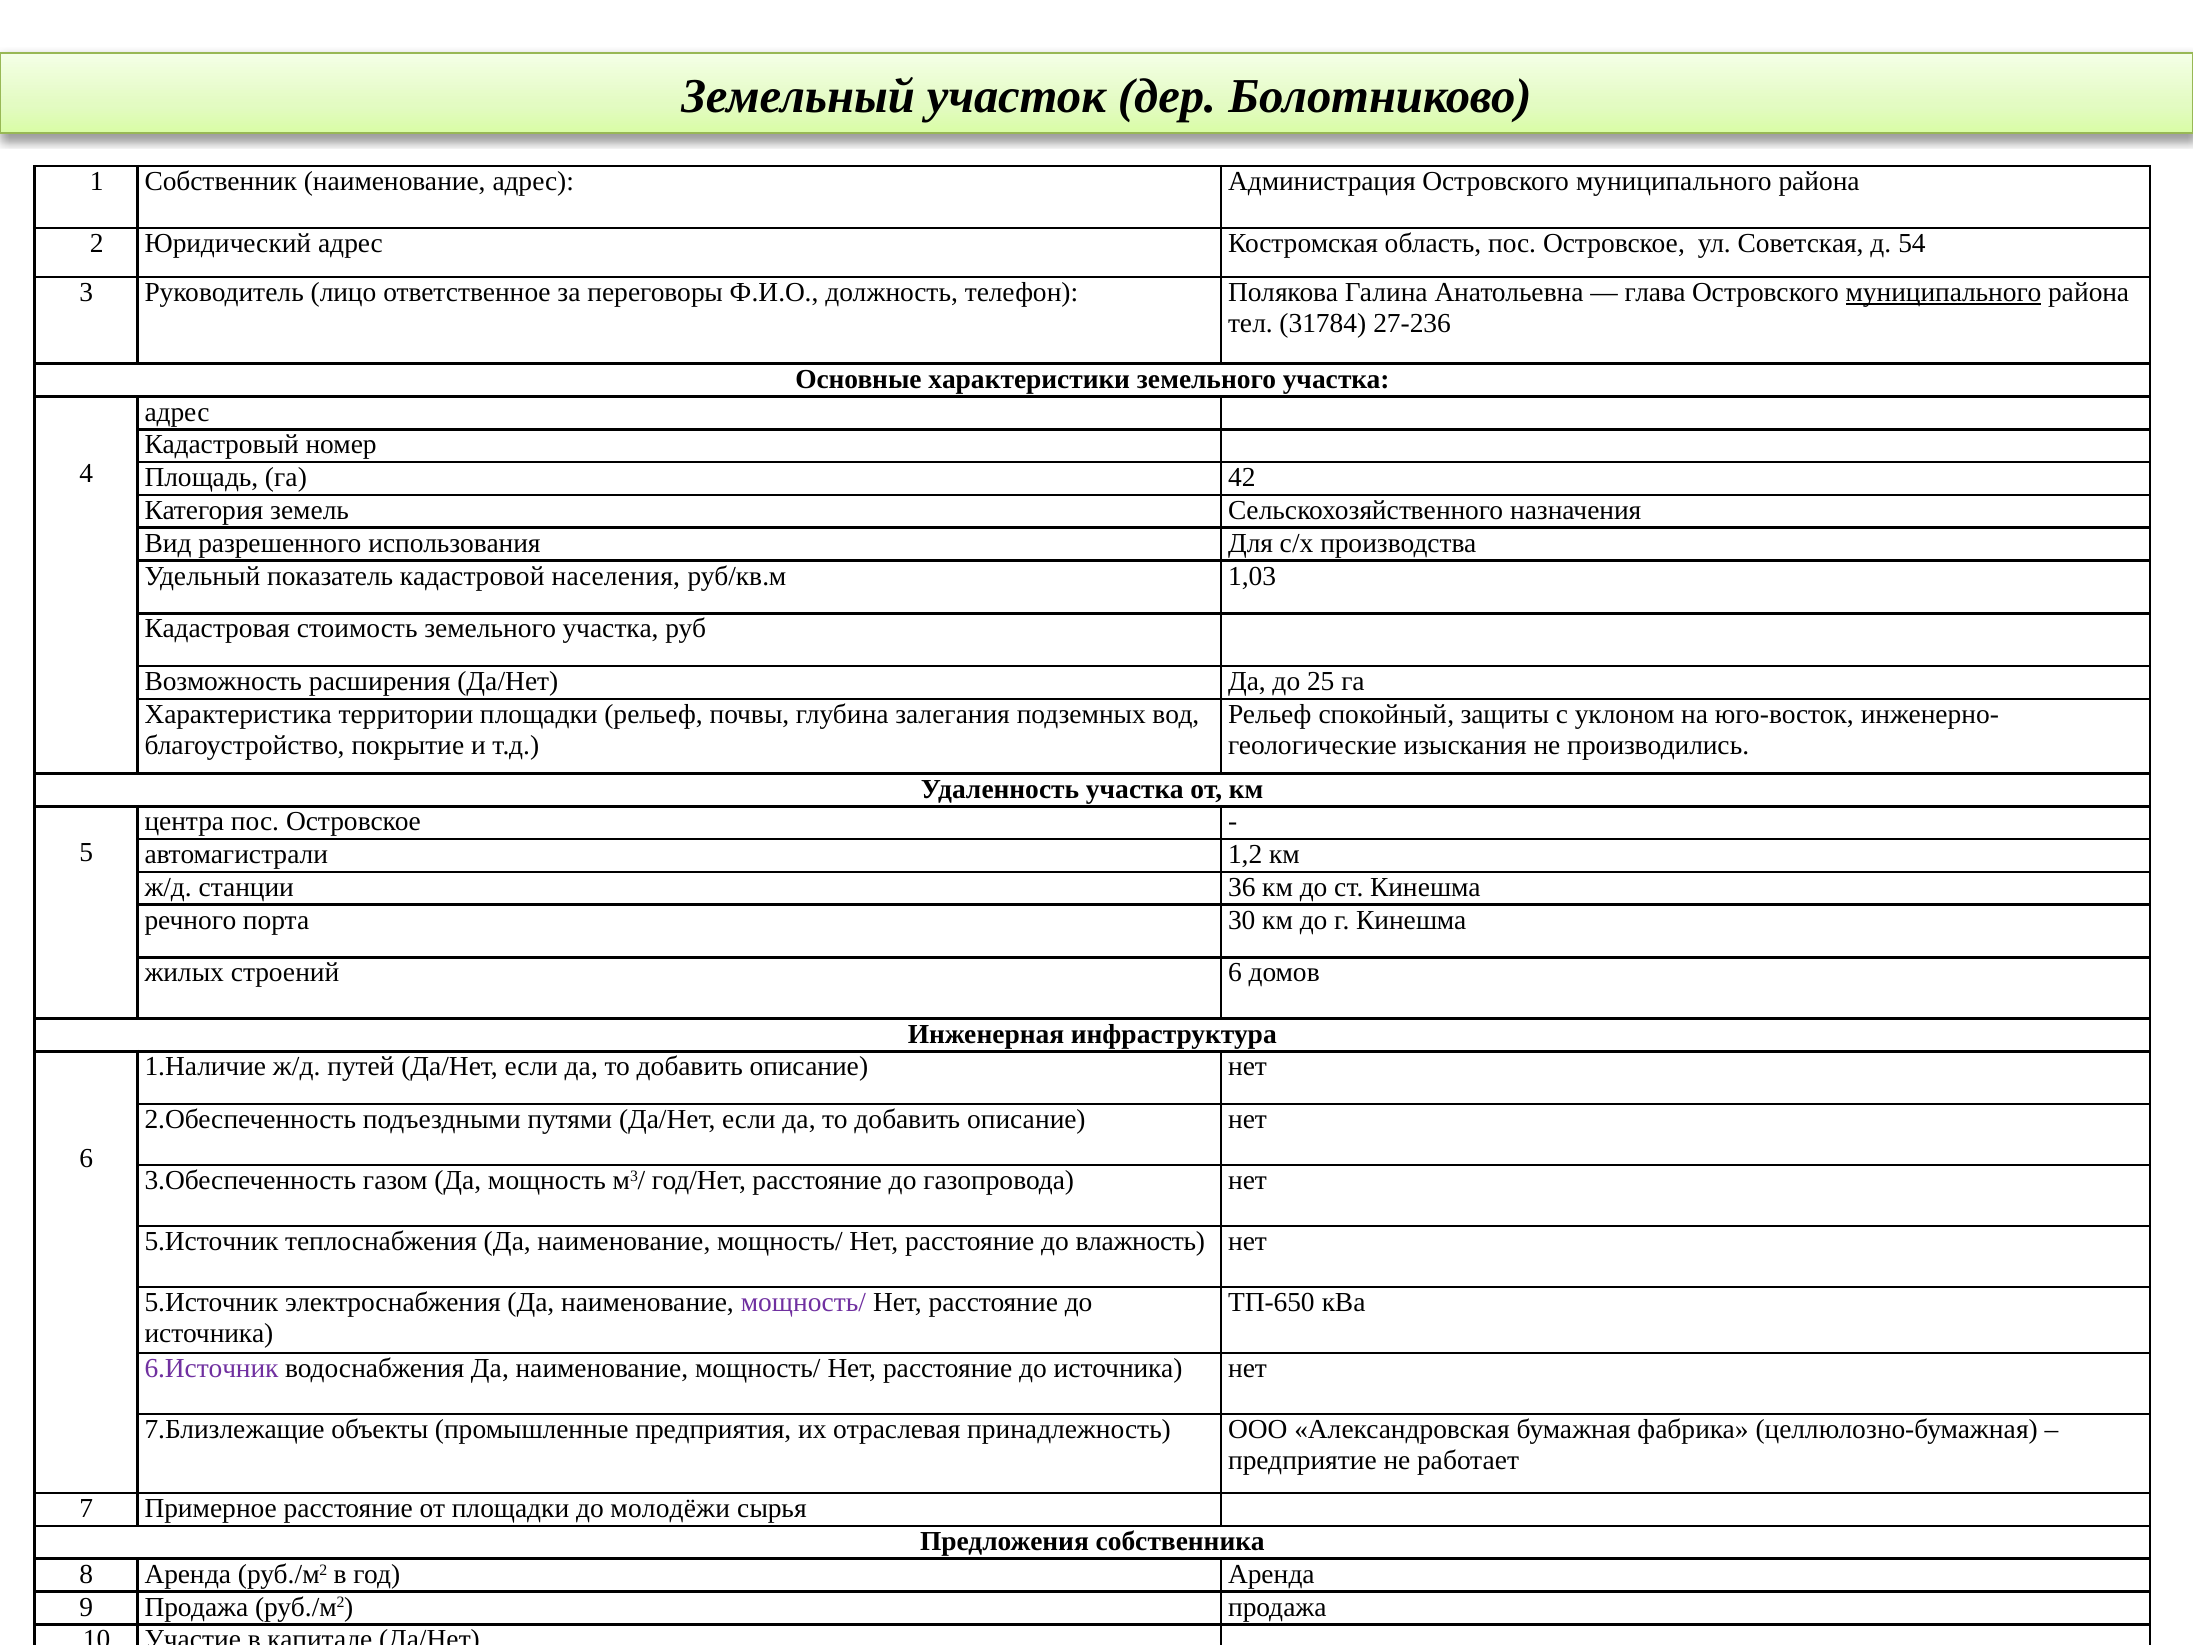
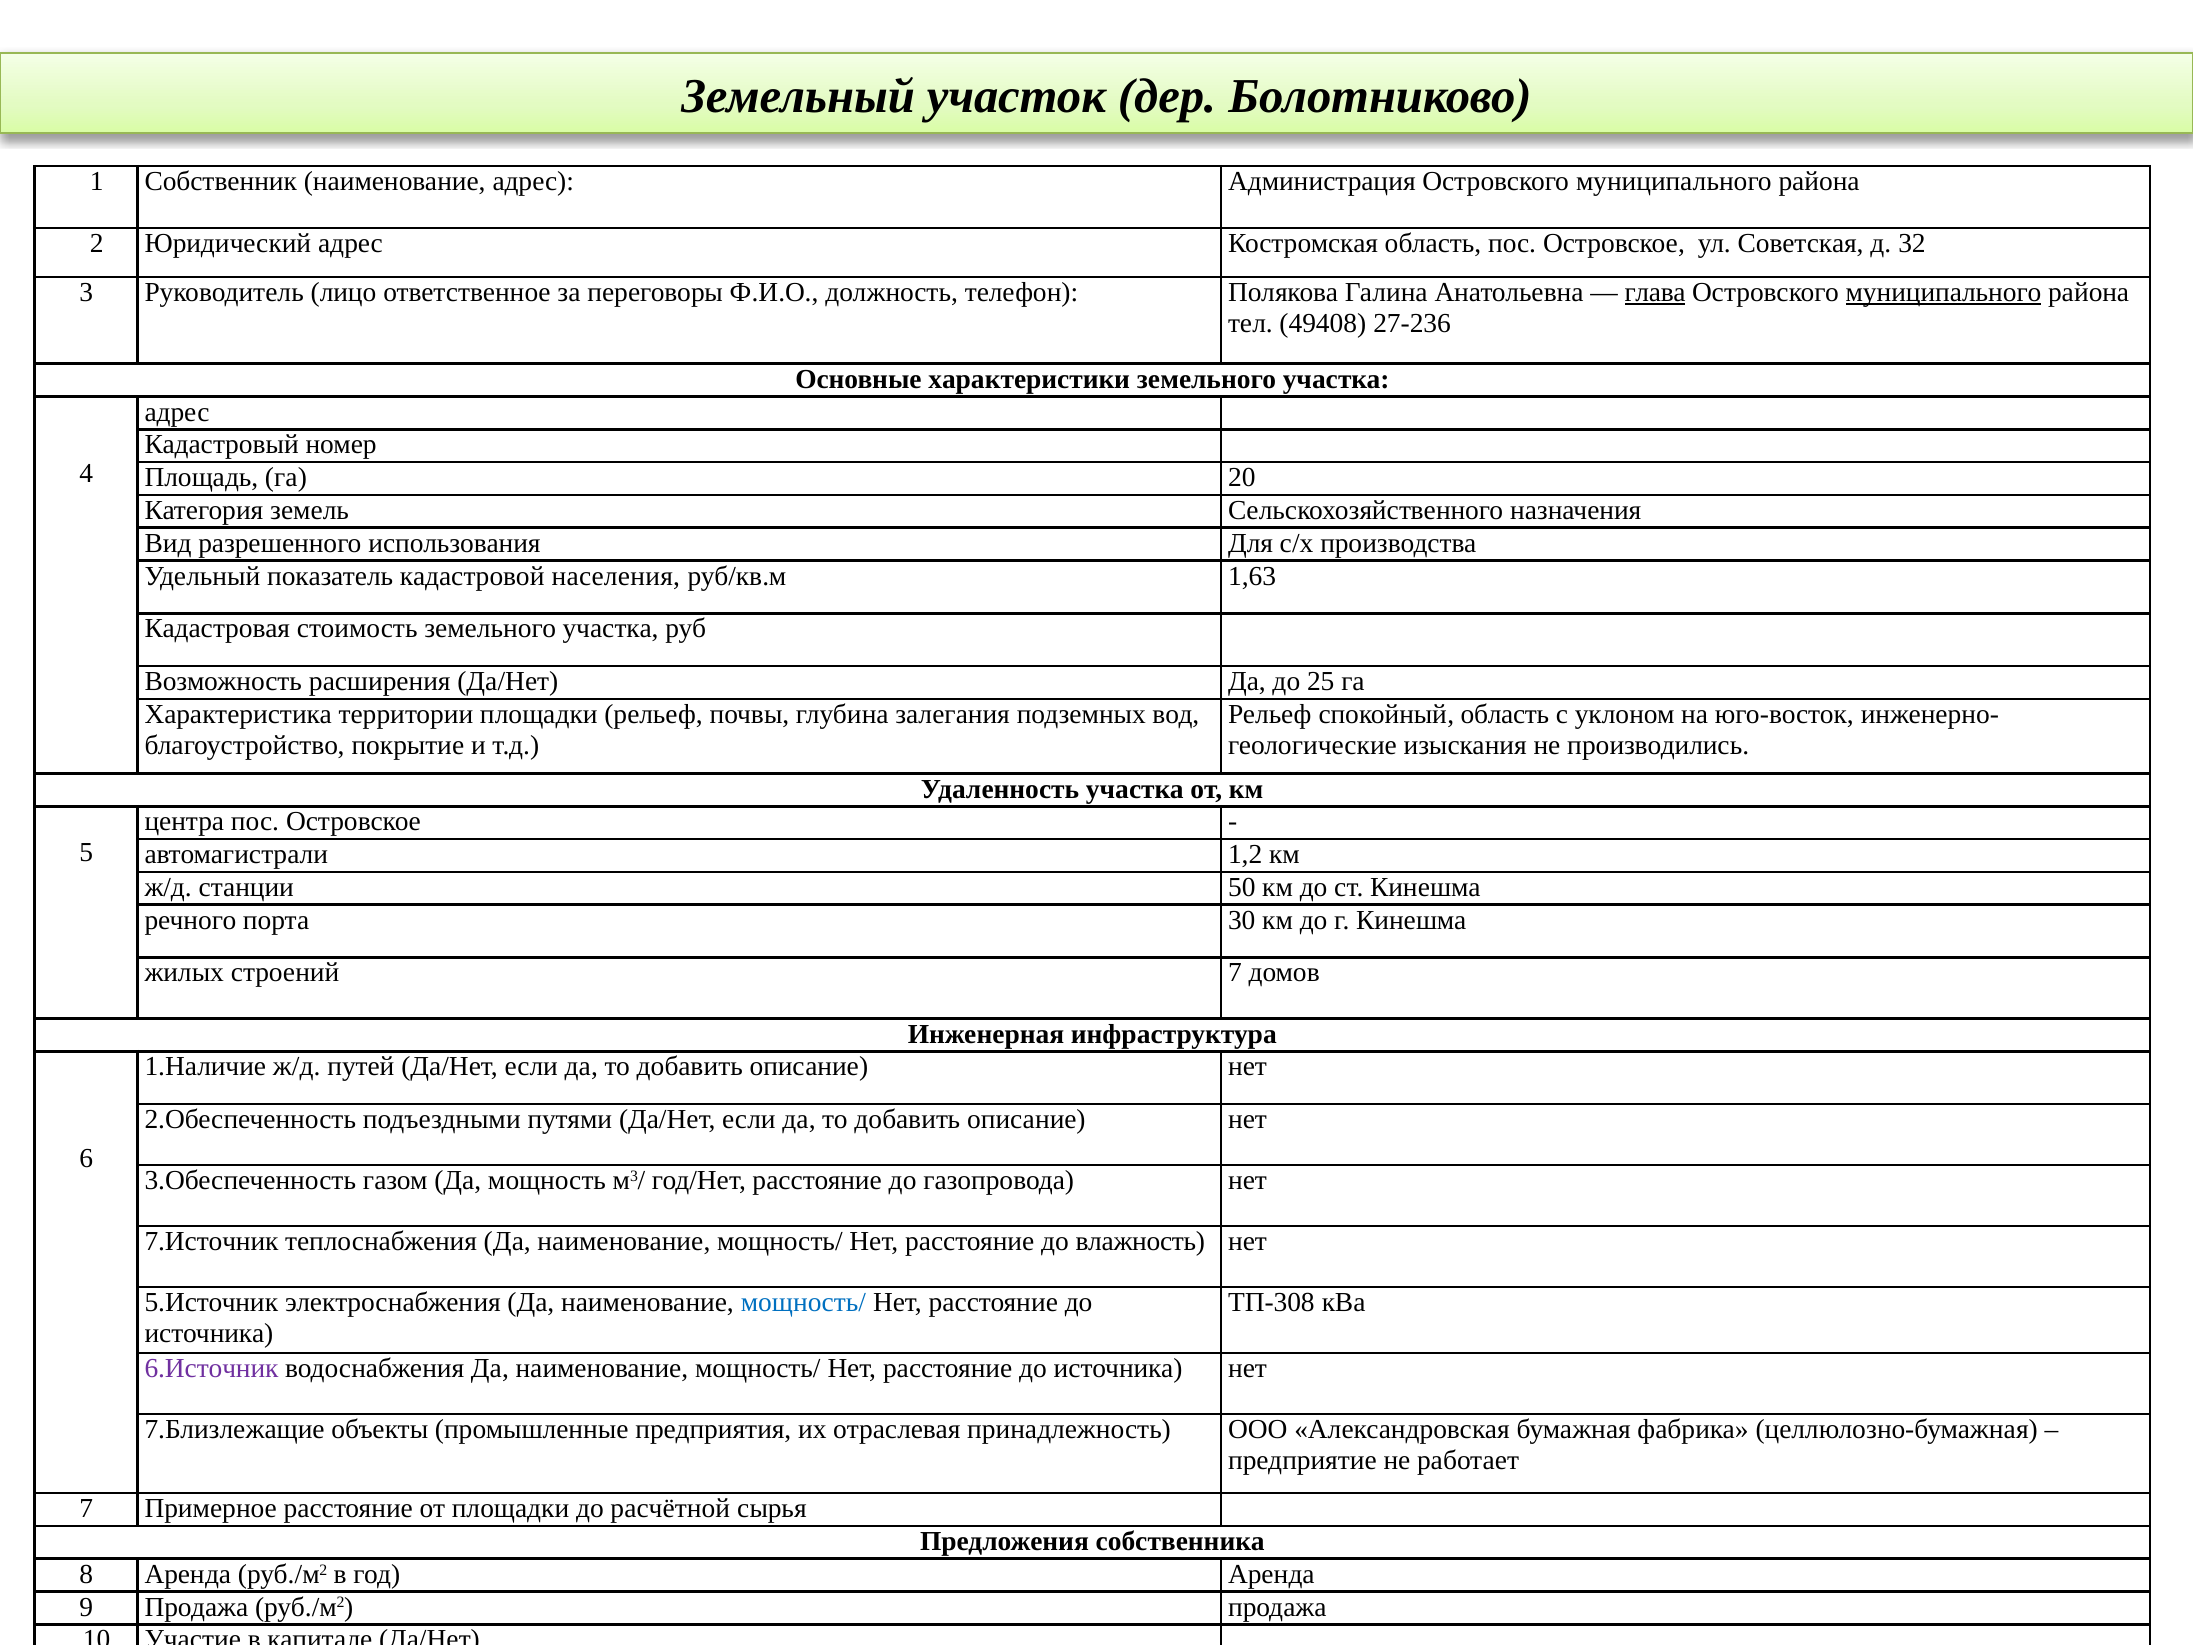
54: 54 -> 32
глава underline: none -> present
31784: 31784 -> 49408
42: 42 -> 20
1,03: 1,03 -> 1,63
спокойный защиты: защиты -> область
36: 36 -> 50
строений 6: 6 -> 7
5.Источник at (212, 1241): 5.Источник -> 7.Источник
мощность/ at (803, 1303) colour: purple -> blue
ТП-650: ТП-650 -> ТП-308
молодёжи: молодёжи -> расчётной
